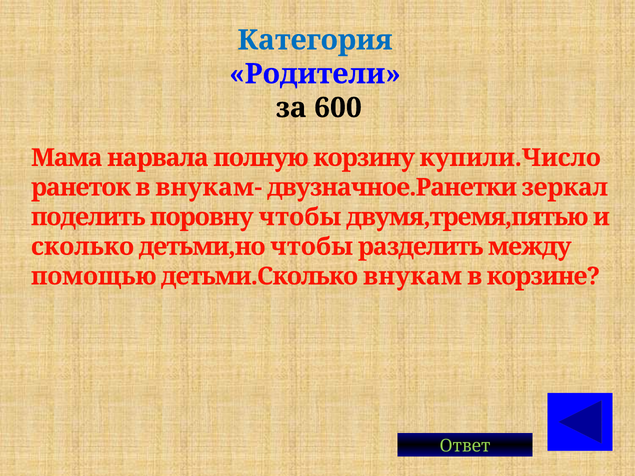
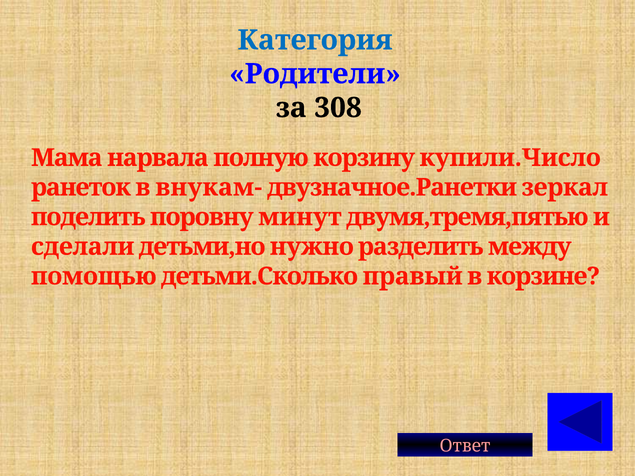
600: 600 -> 308
поровну чтобы: чтобы -> минут
сколько: сколько -> сделали
детьми,но чтобы: чтобы -> нужно
внукам: внукам -> правый
Ответ colour: light green -> pink
